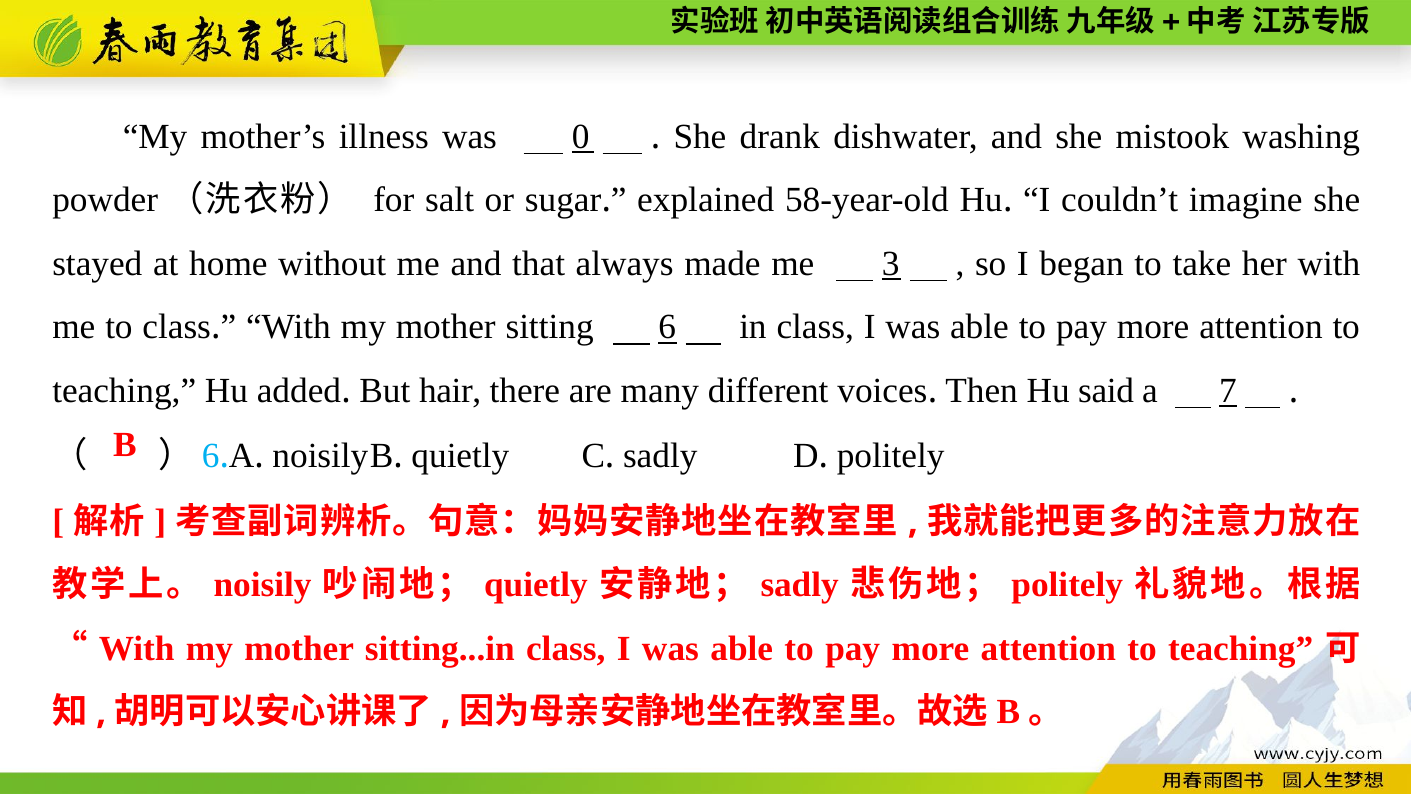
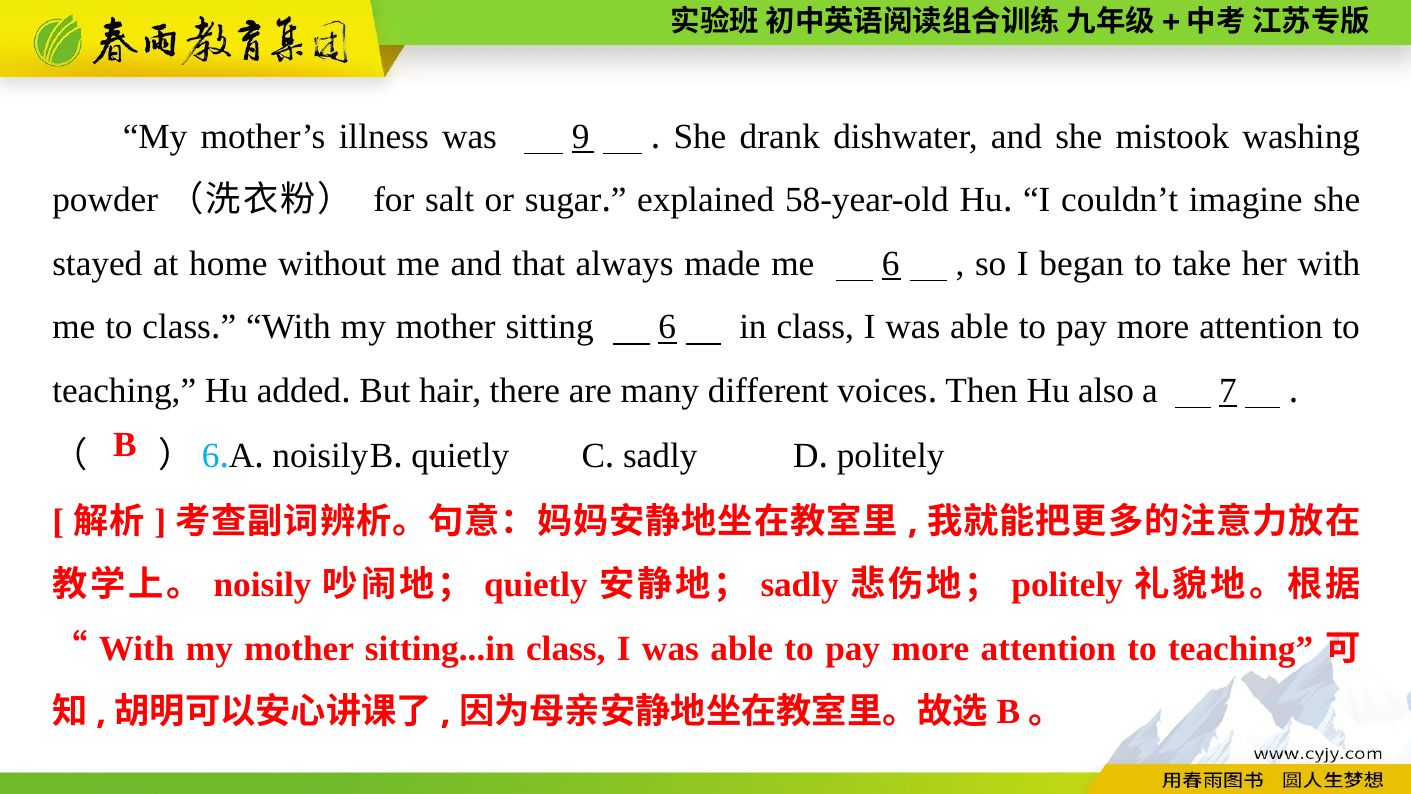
0: 0 -> 9
me 3: 3 -> 6
said: said -> also
